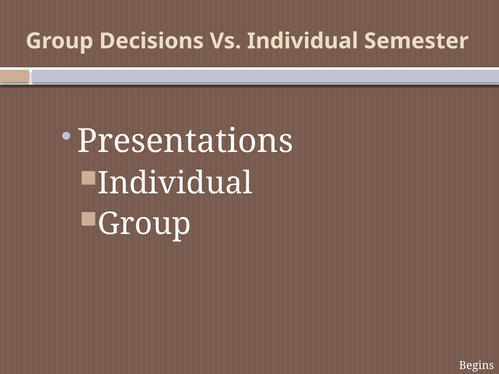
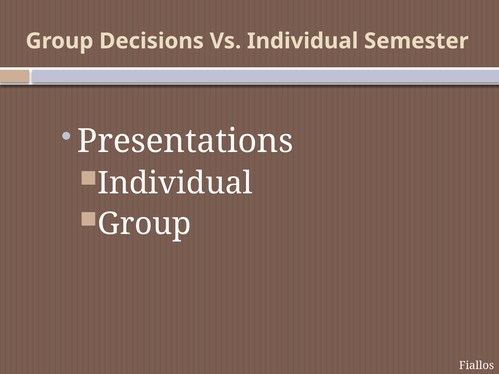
Begins: Begins -> Fiallos
